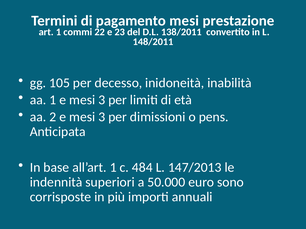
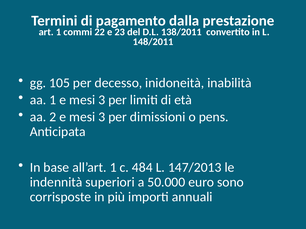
pagamento mesi: mesi -> dalla
